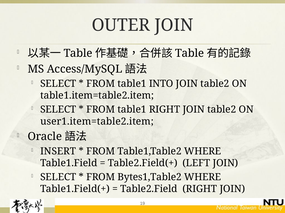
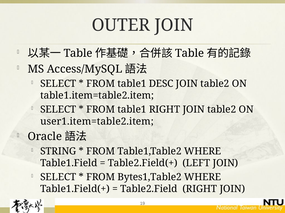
INTO: INTO -> DESC
INSERT: INSERT -> STRING
